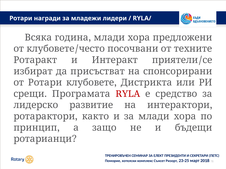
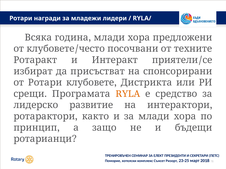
RYLA colour: red -> orange
